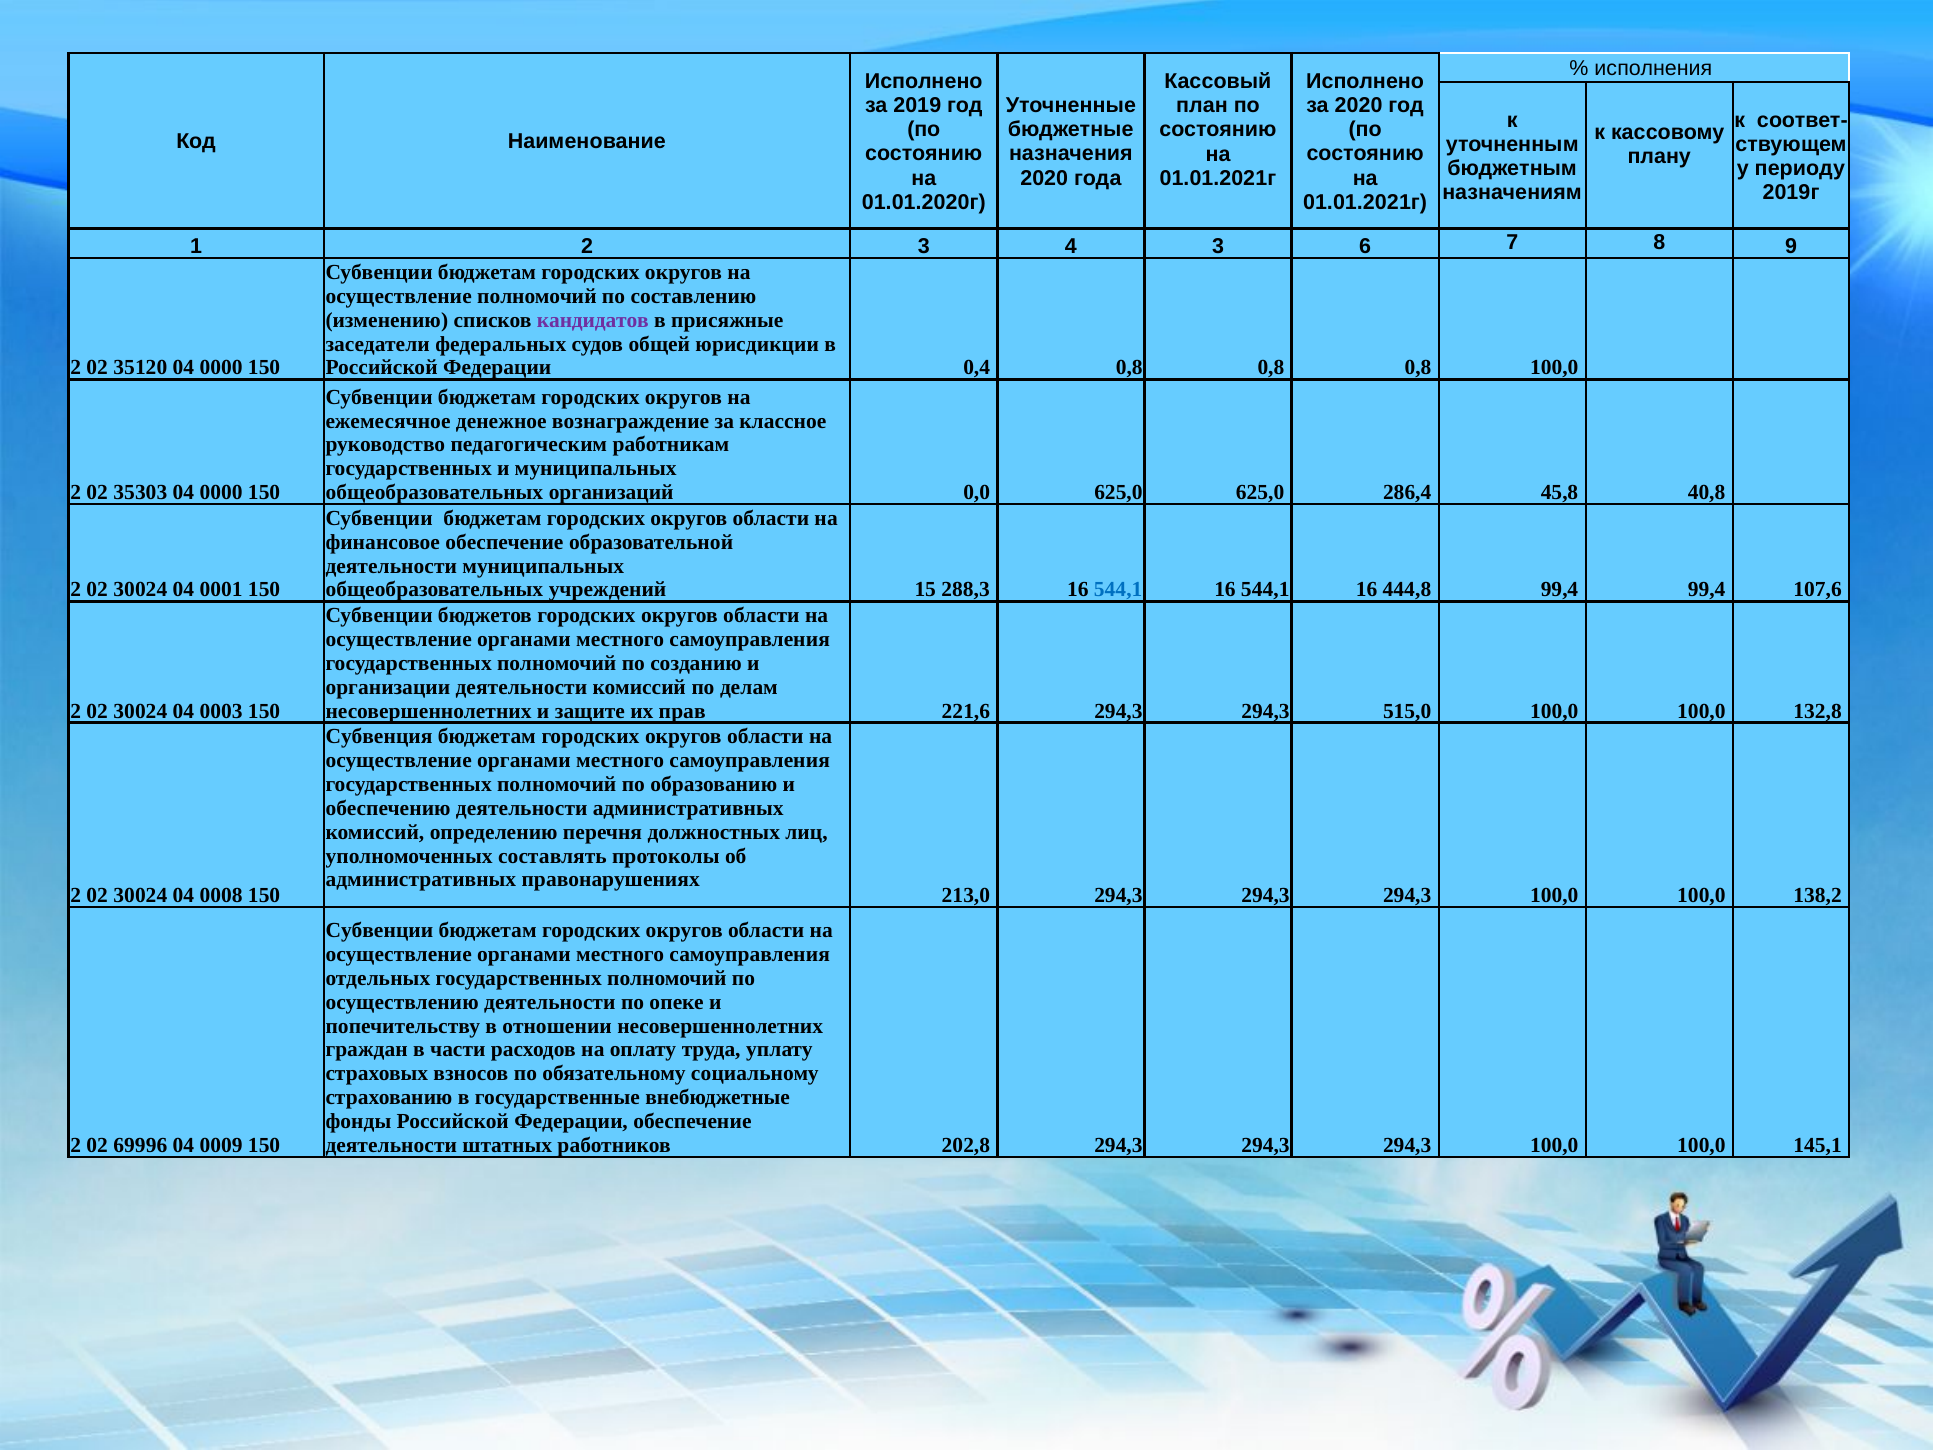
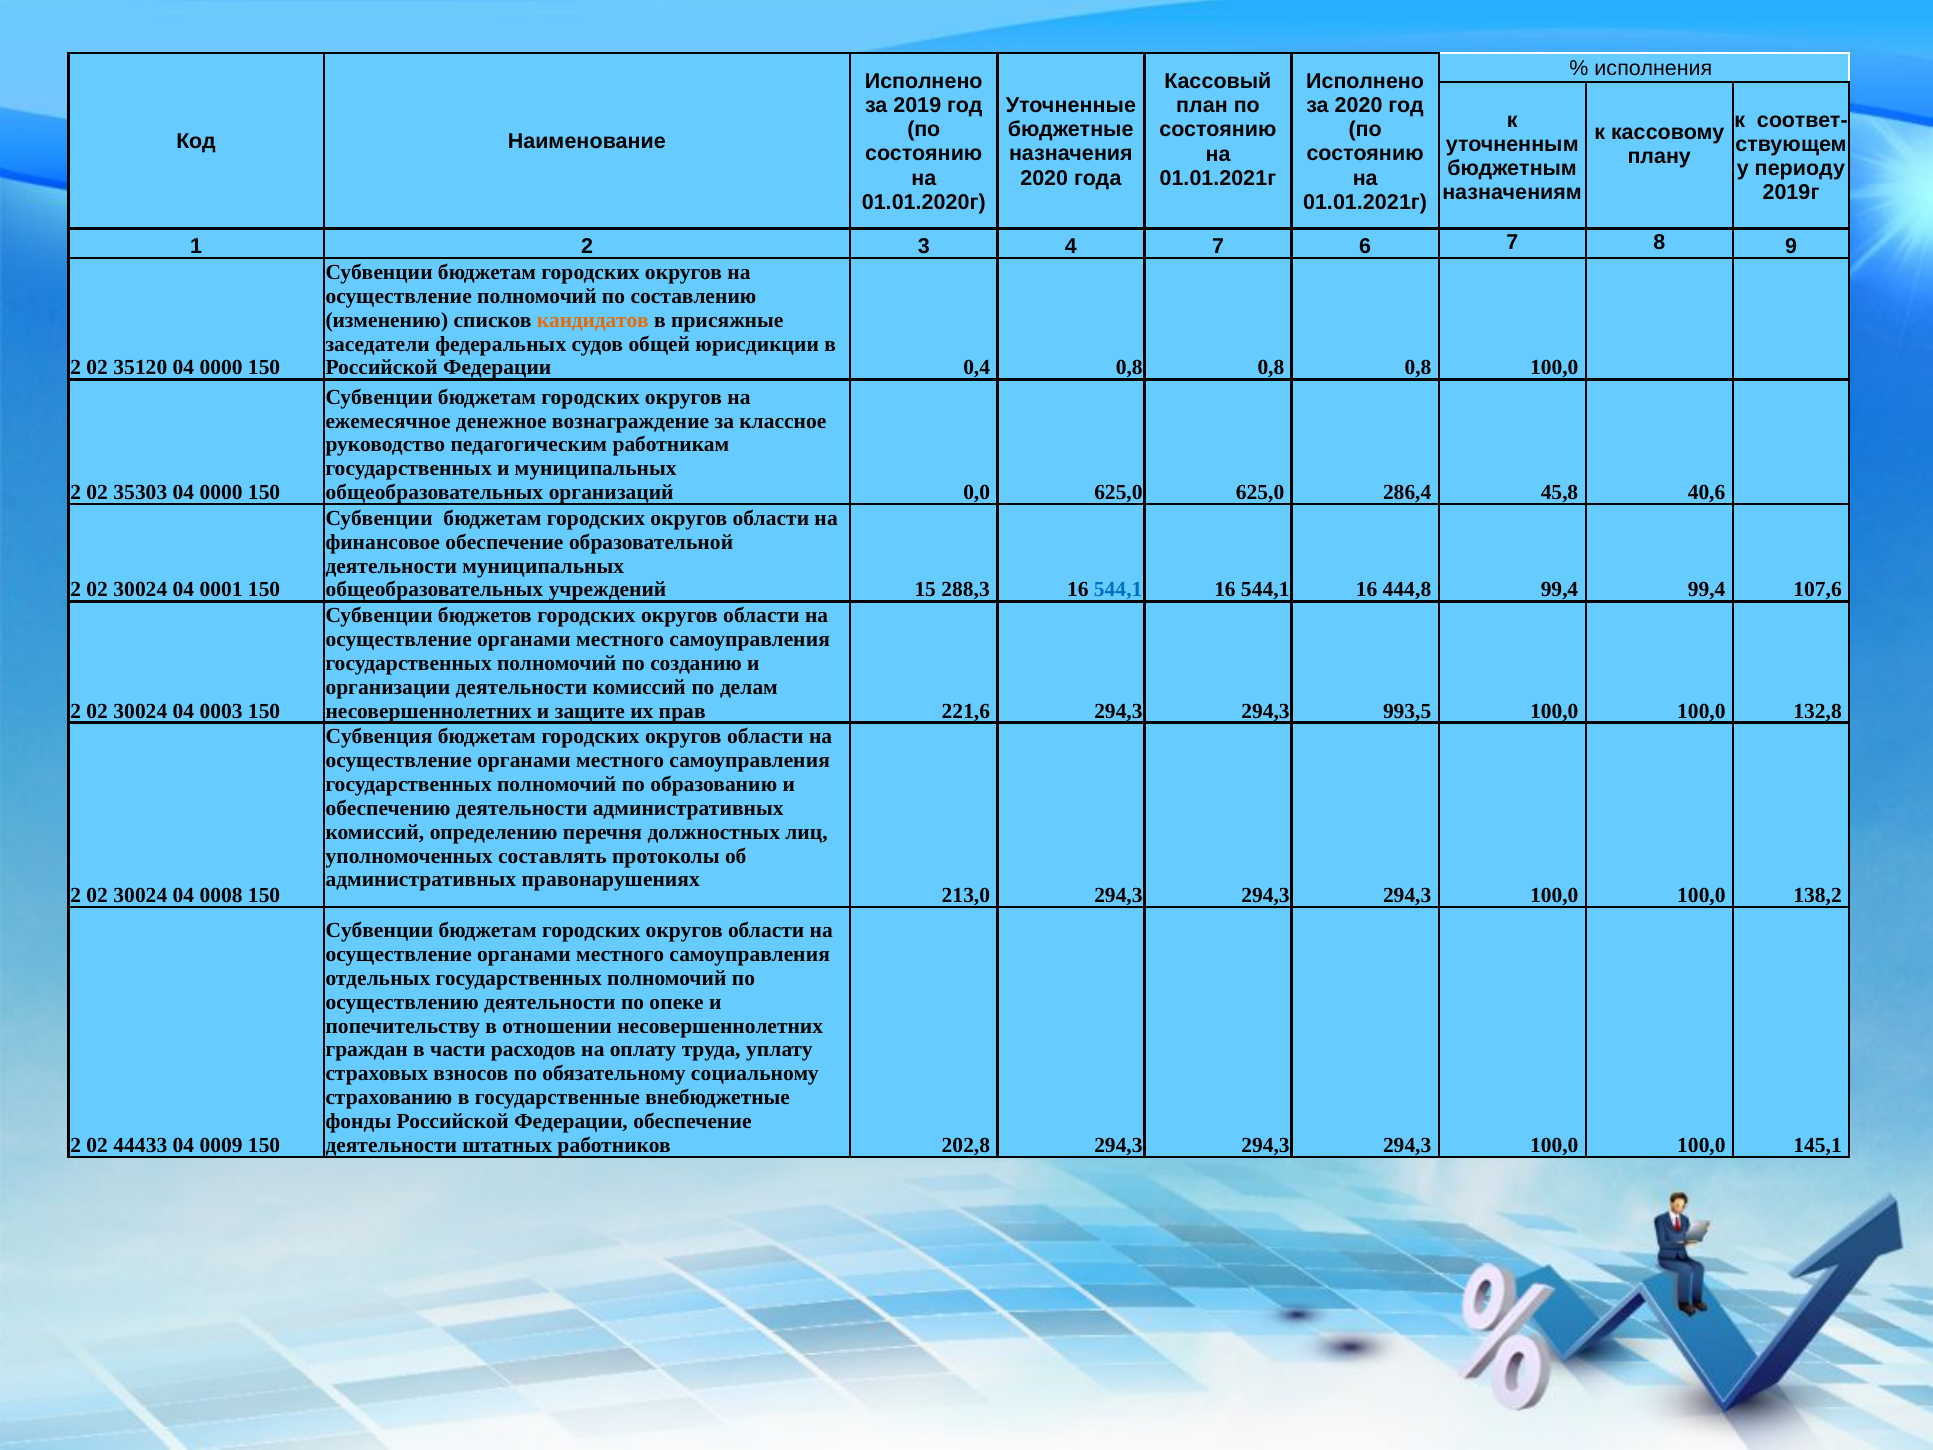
4 3: 3 -> 7
кандидатов colour: purple -> orange
40,8: 40,8 -> 40,6
515,0: 515,0 -> 993,5
69996: 69996 -> 44433
